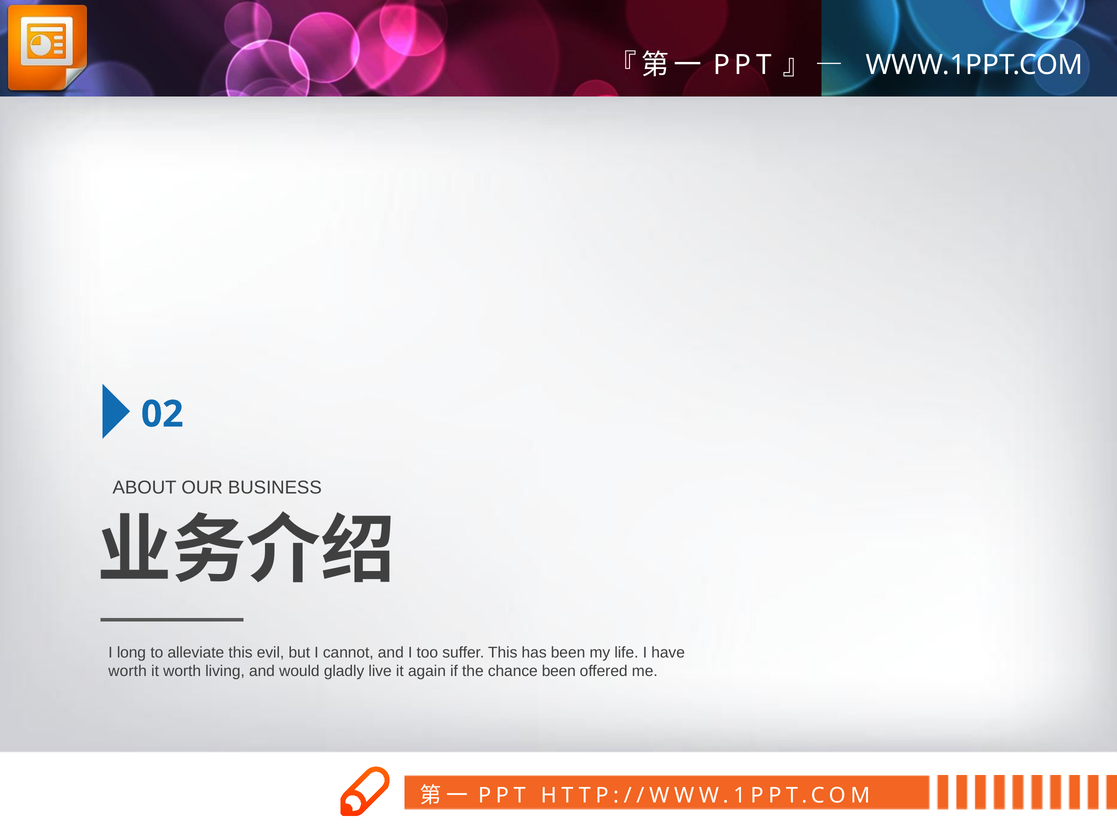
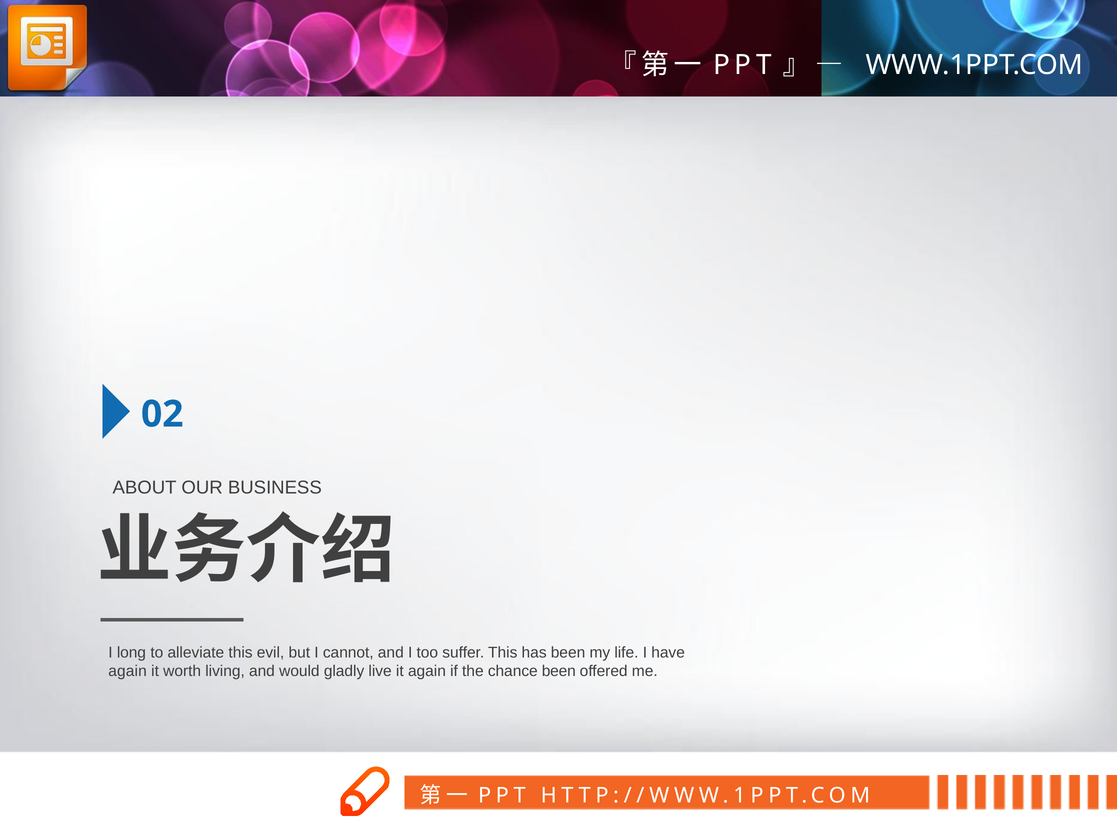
worth at (128, 671): worth -> again
